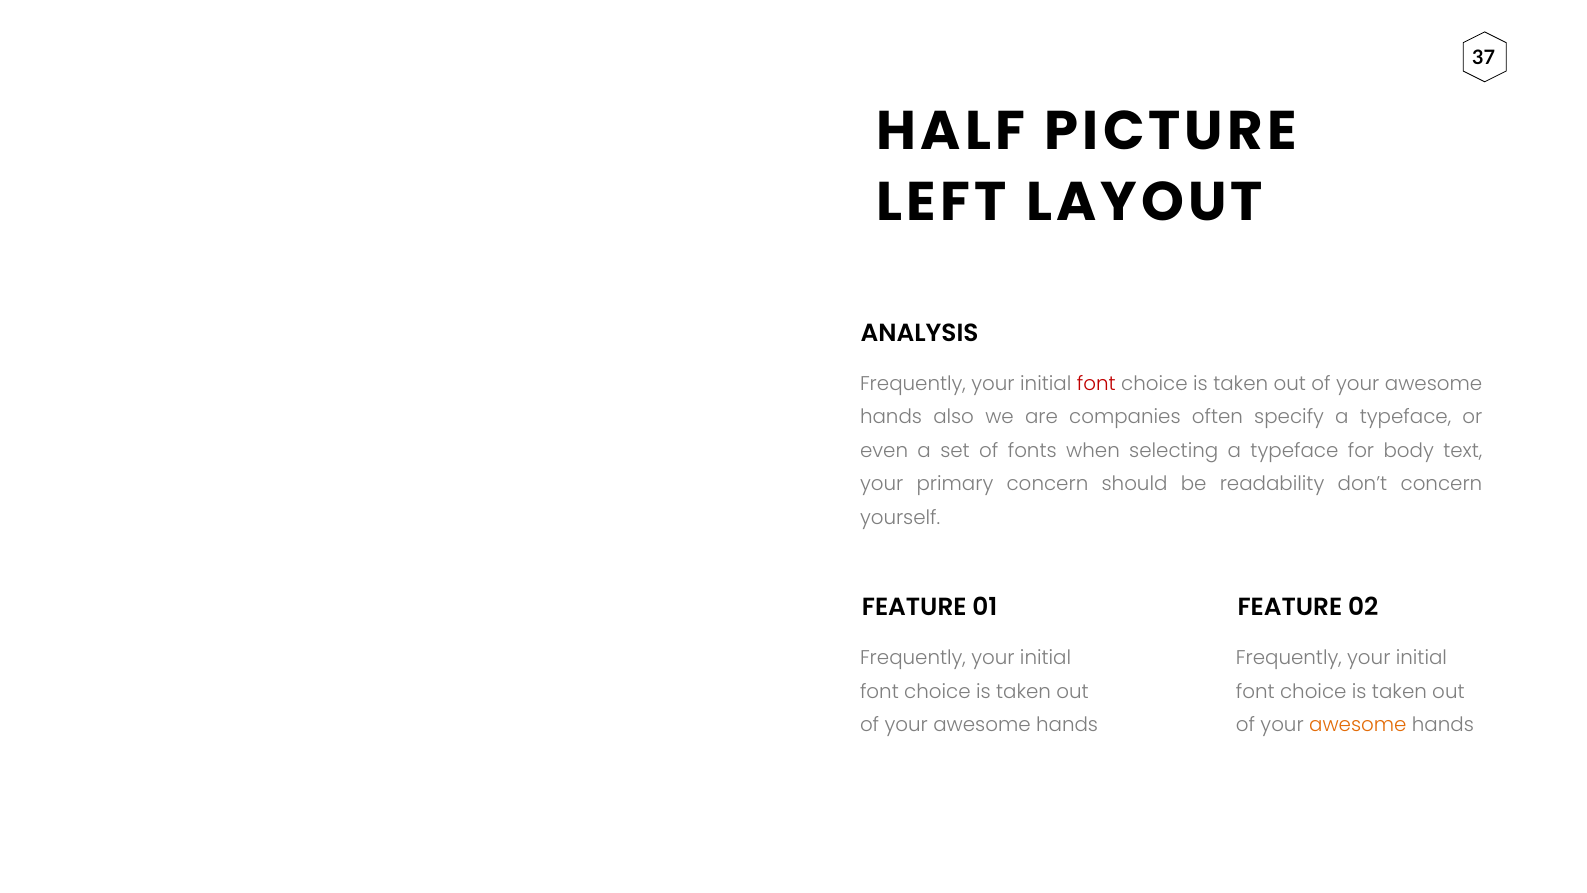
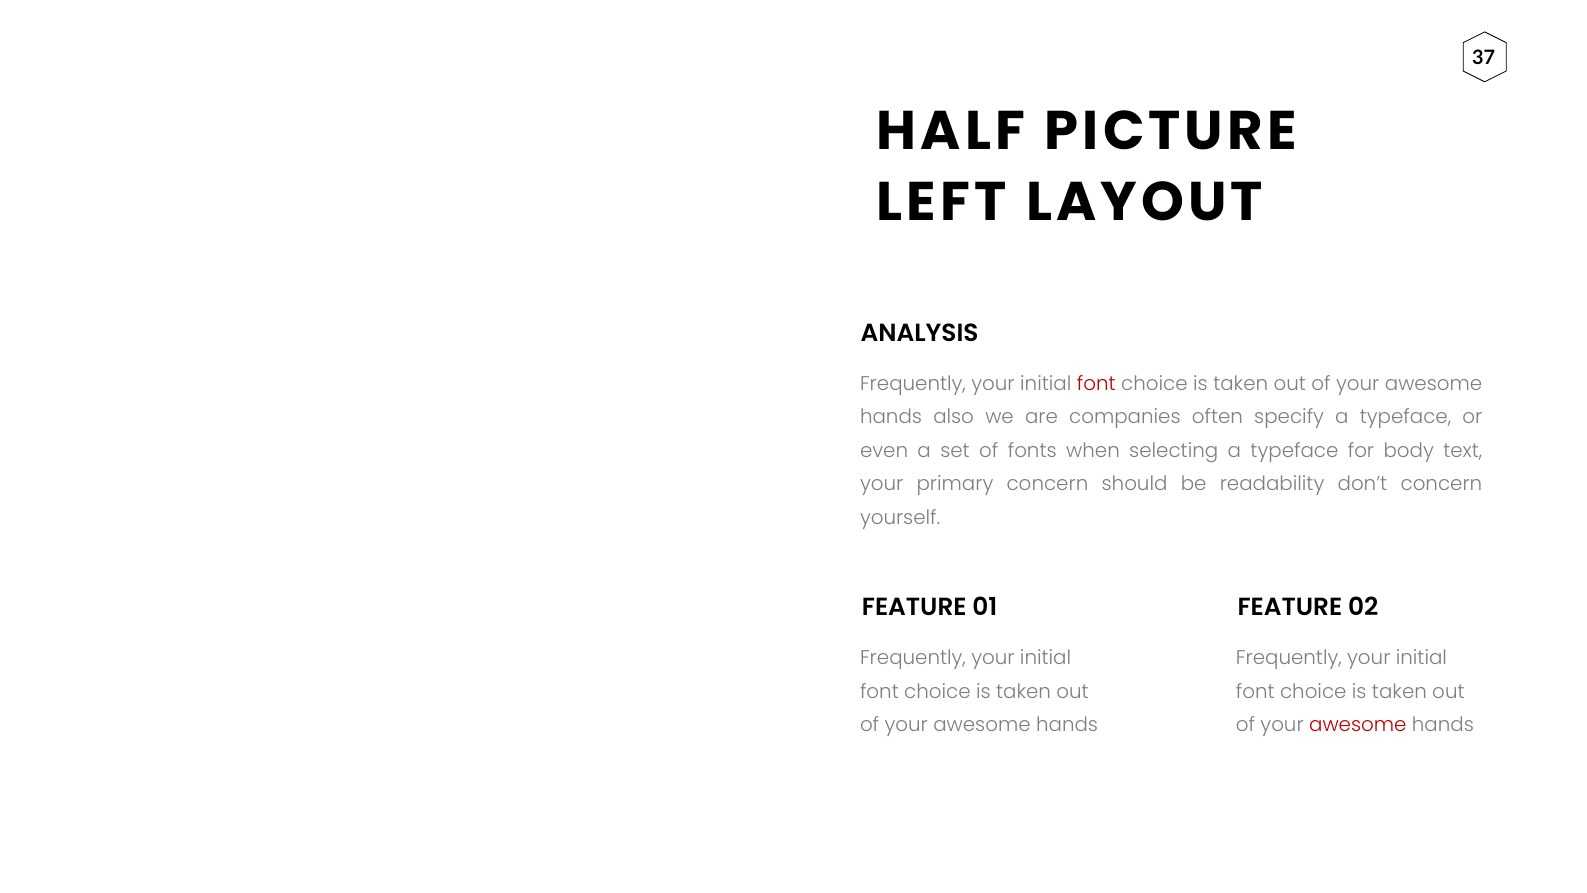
awesome at (1358, 725) colour: orange -> red
